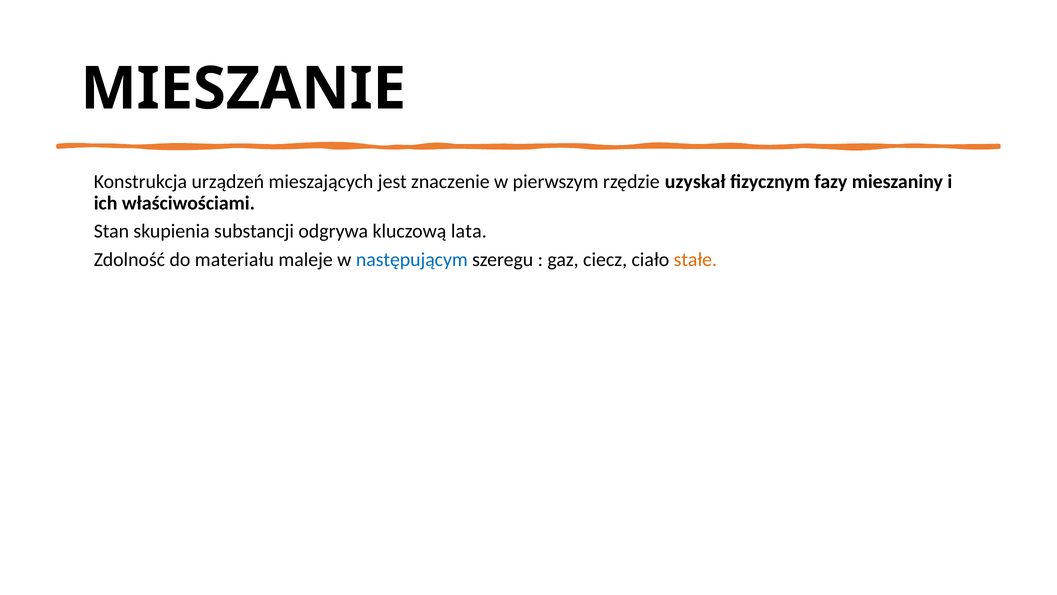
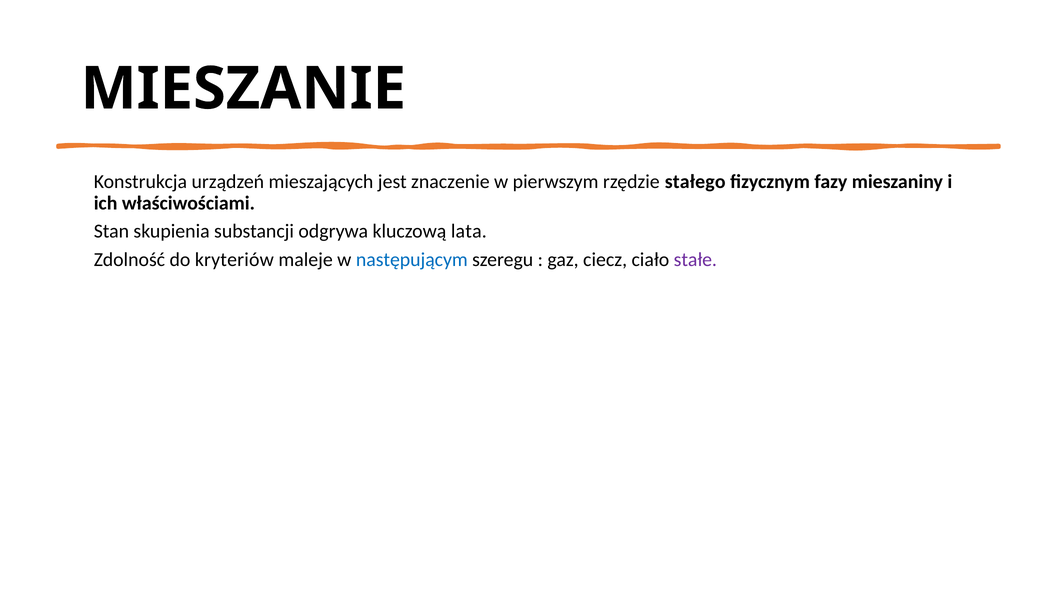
uzyskał: uzyskał -> stałego
materiału: materiału -> kryteriów
stałe colour: orange -> purple
